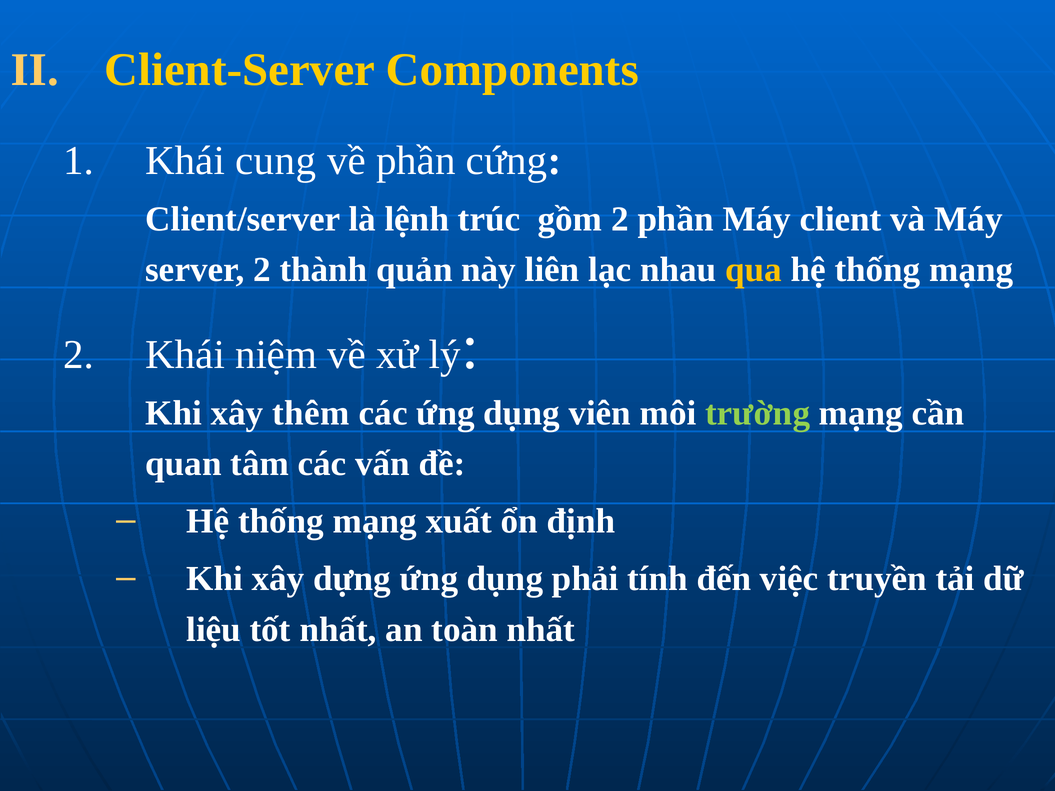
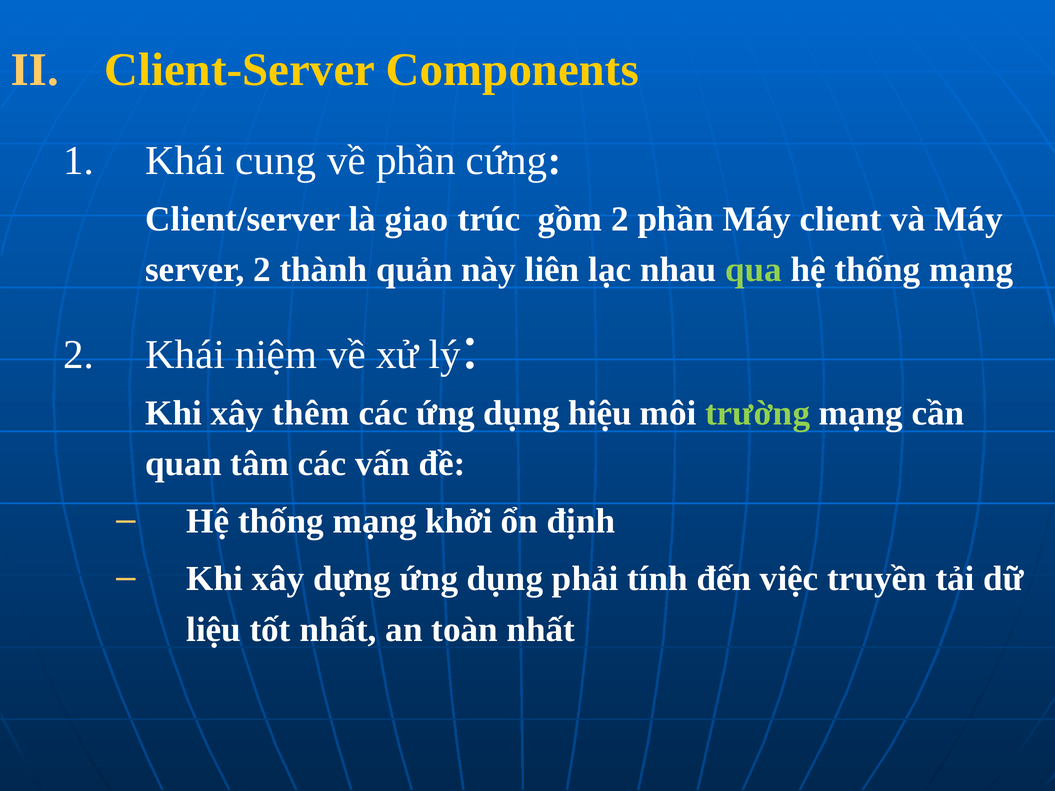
lệnh: lệnh -> giao
qua colour: yellow -> light green
viên: viên -> hiệu
xuất: xuất -> khởi
